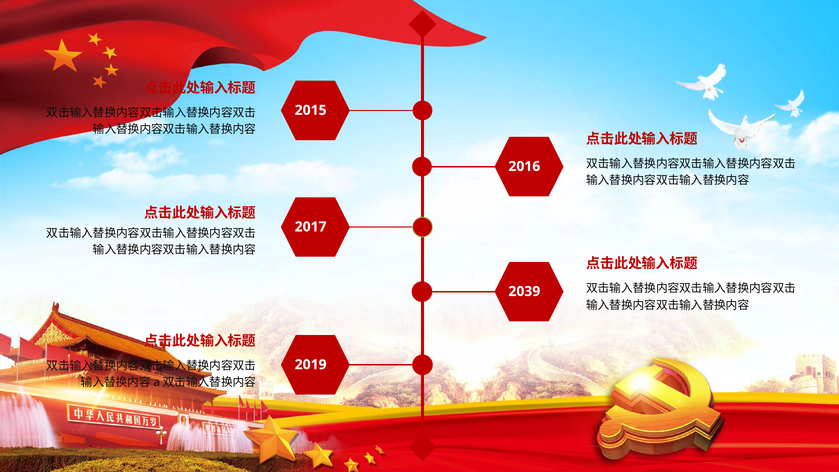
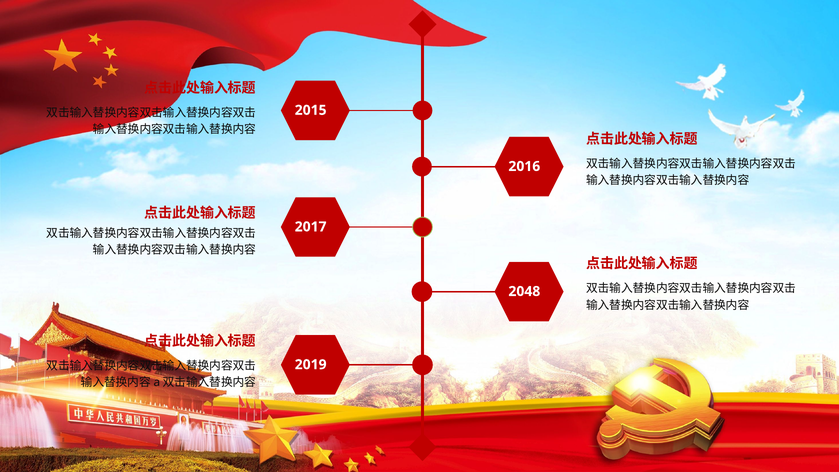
2039: 2039 -> 2048
